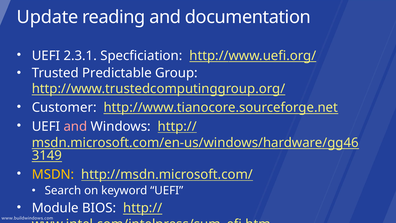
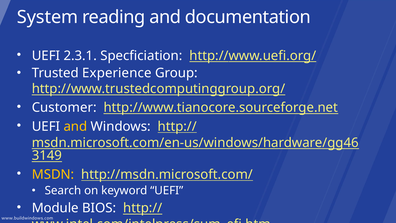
Update: Update -> System
Predictable: Predictable -> Experience
and at (75, 126) colour: pink -> yellow
